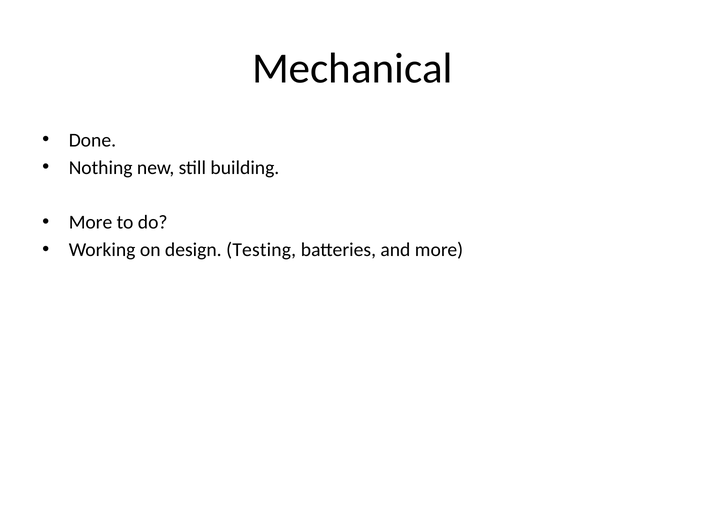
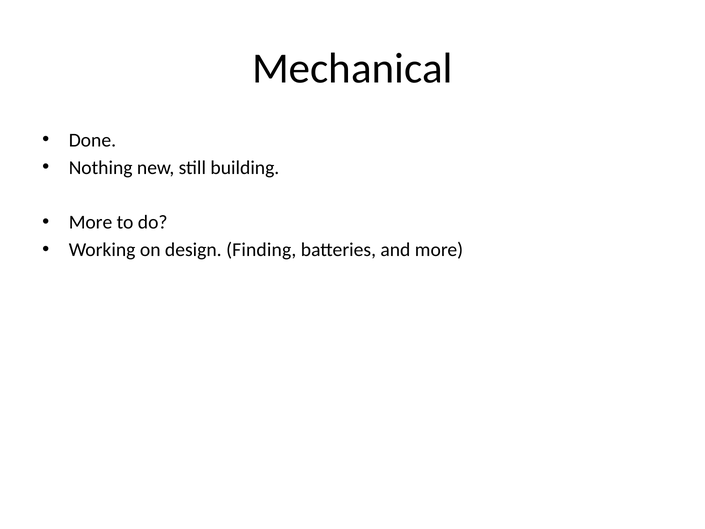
Testing: Testing -> Finding
